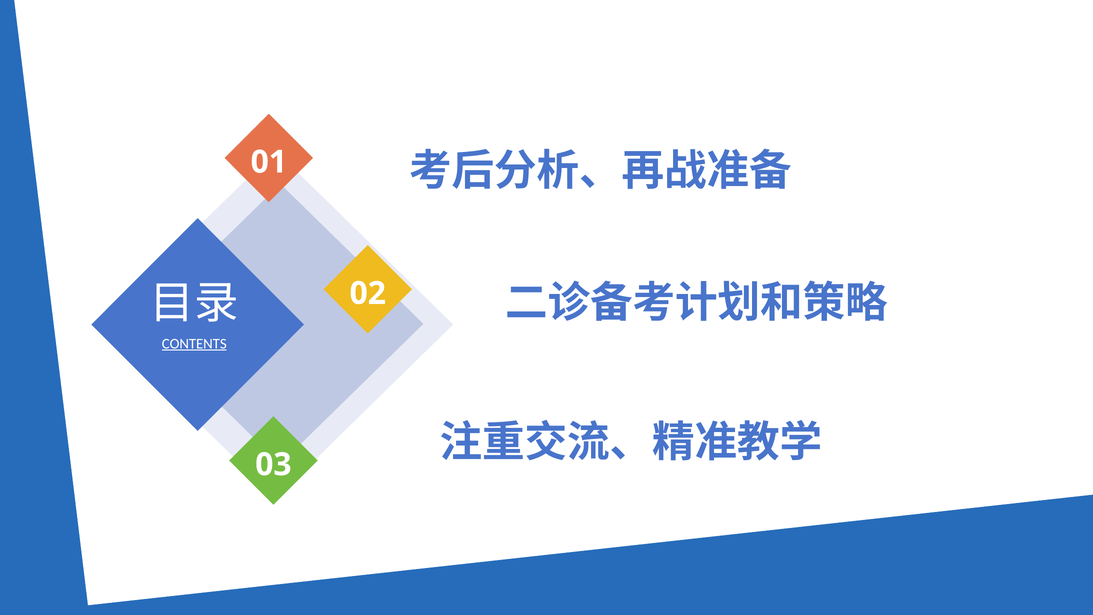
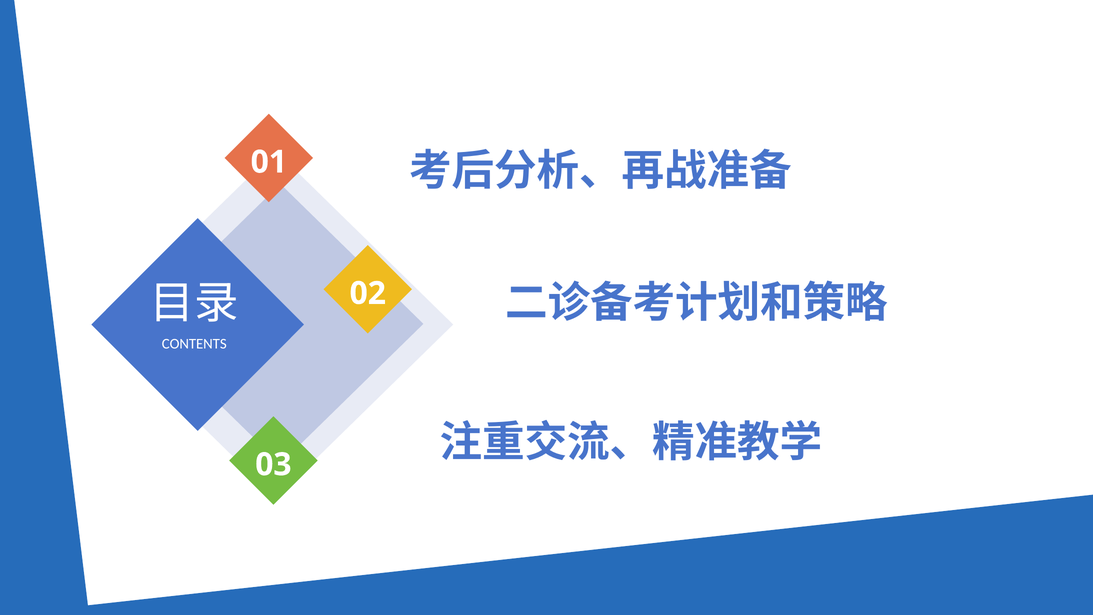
CONTENTS underline: present -> none
